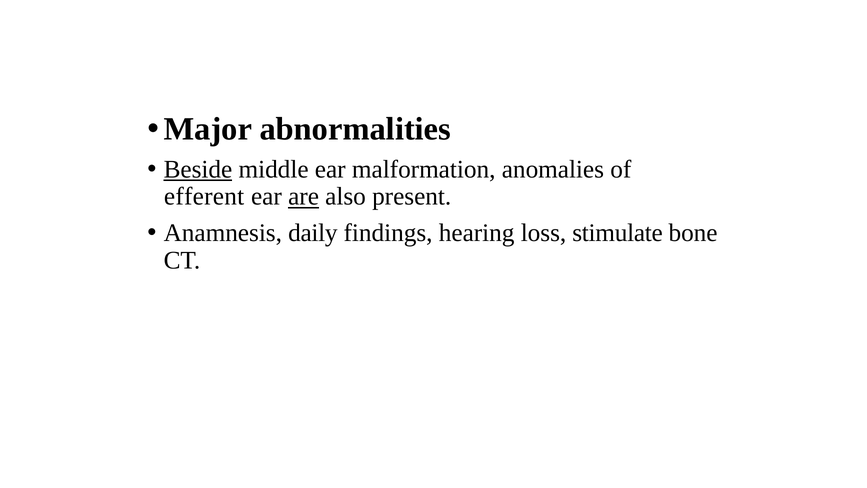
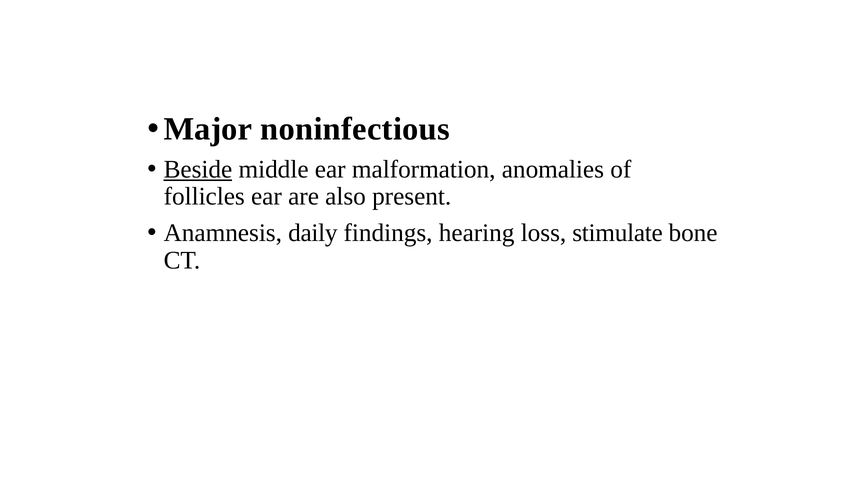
abnormalities: abnormalities -> noninfectious
efferent: efferent -> follicles
are underline: present -> none
